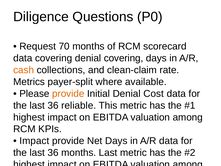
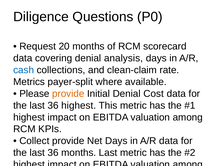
70: 70 -> 20
denial covering: covering -> analysis
cash at (24, 70) colour: orange -> blue
36 reliable: reliable -> highest
Impact at (34, 141): Impact -> Collect
